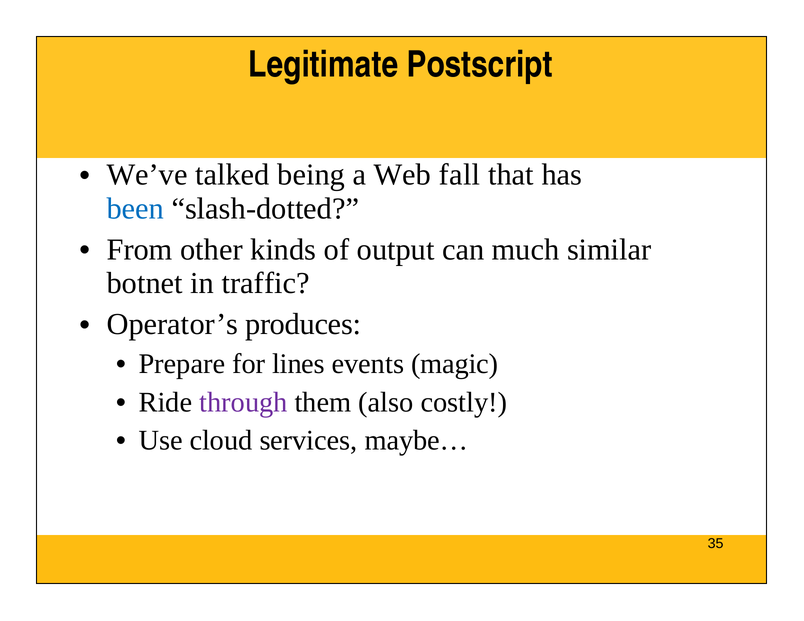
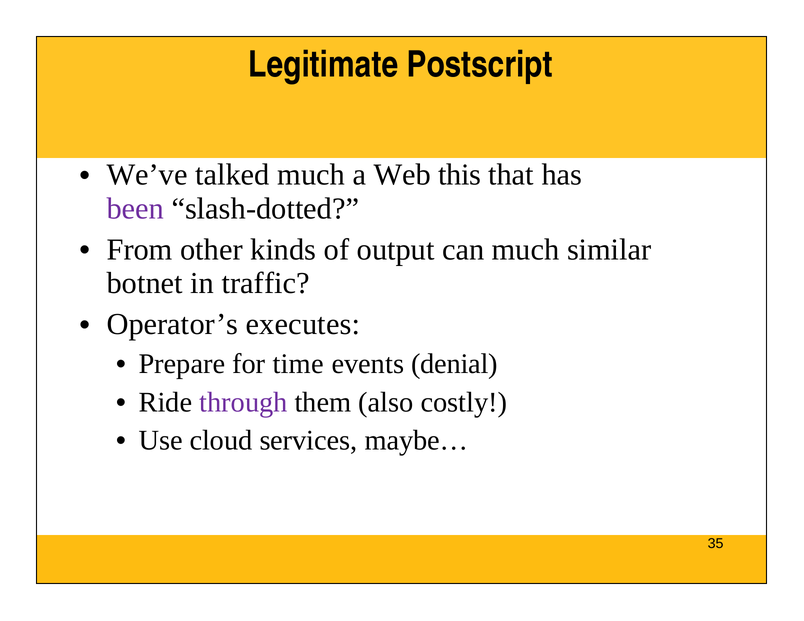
talked being: being -> much
fall: fall -> this
been colour: blue -> purple
produces: produces -> executes
lines: lines -> time
magic: magic -> denial
